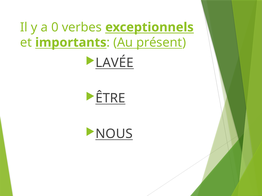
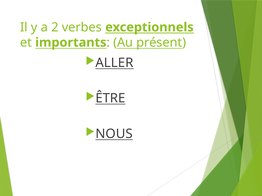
0: 0 -> 2
LAVÉE: LAVÉE -> ALLER
